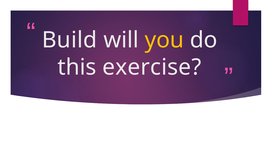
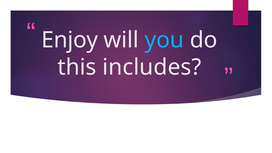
Build: Build -> Enjoy
you colour: yellow -> light blue
exercise: exercise -> includes
